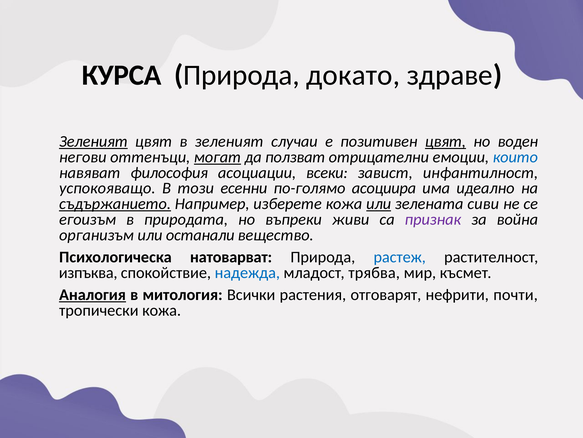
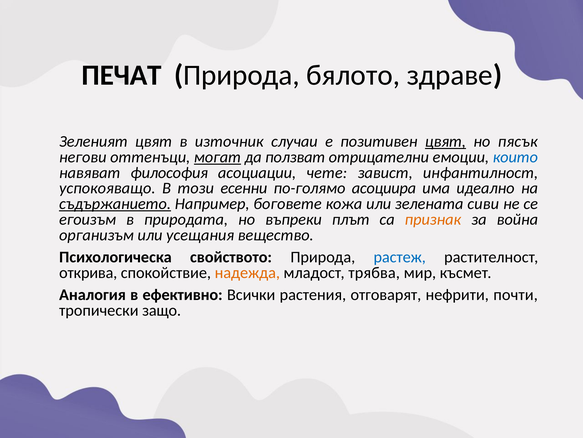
КУРСА: КУРСА -> ПЕЧАТ
докато: докато -> бялото
Зеленият at (93, 141) underline: present -> none
в зеленият: зеленият -> източник
воден: воден -> пясък
всеки: всеки -> чете
изберете: изберете -> боговете
или at (379, 203) underline: present -> none
живи: живи -> плът
признак colour: purple -> orange
останали: останали -> усещания
натоварват: натоварват -> свойството
изпъква: изпъква -> открива
надежда colour: blue -> orange
Аналогия underline: present -> none
митология: митология -> ефективно
тропически кожа: кожа -> защо
